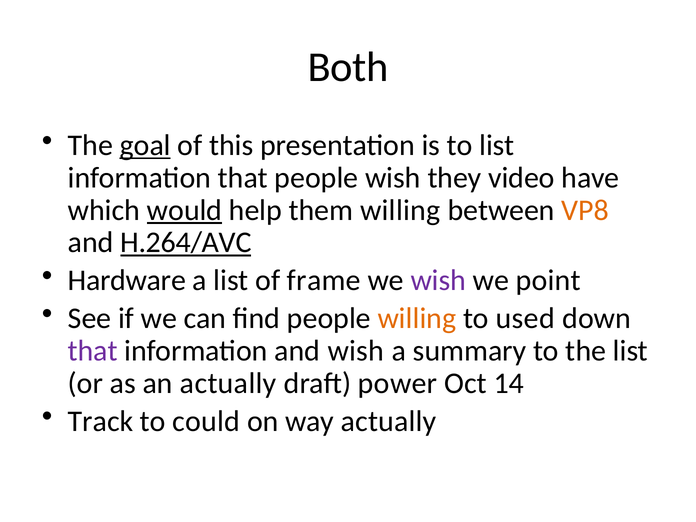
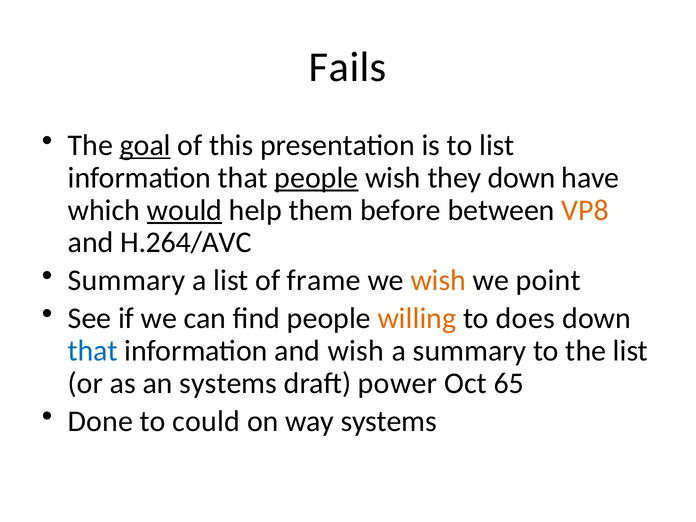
Both: Both -> Fails
people at (316, 178) underline: none -> present
they video: video -> down
them willing: willing -> before
H.264/AVC underline: present -> none
Hardware at (127, 280): Hardware -> Summary
wish at (438, 280) colour: purple -> orange
used: used -> does
that at (93, 351) colour: purple -> blue
an actually: actually -> systems
14: 14 -> 65
Track: Track -> Done
way actually: actually -> systems
